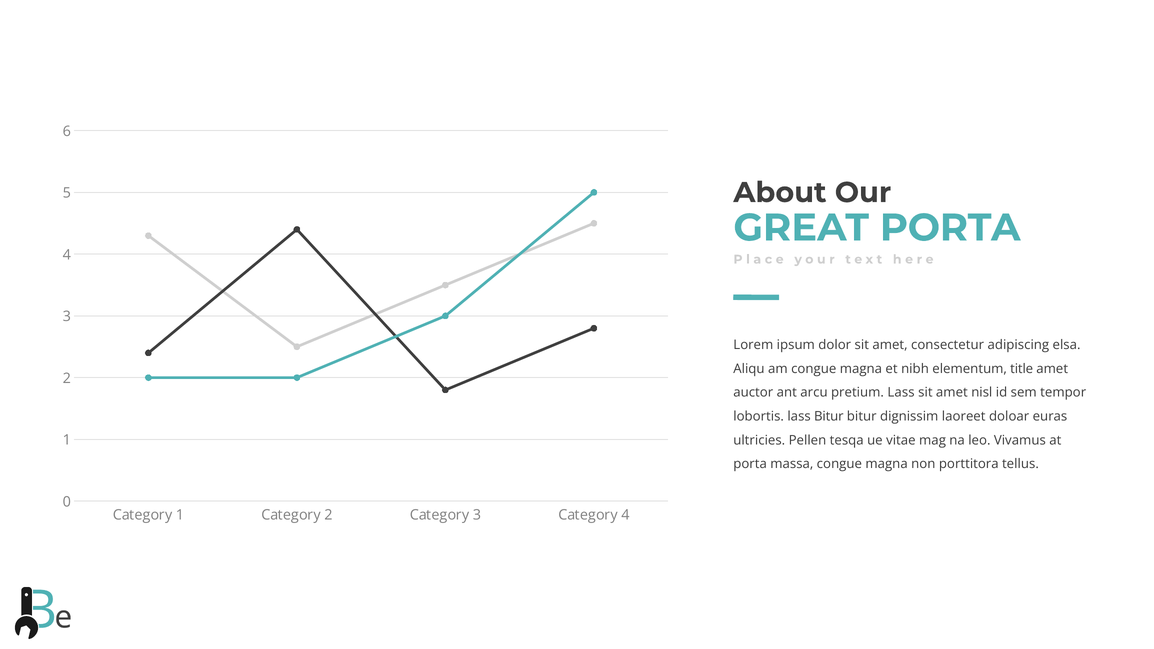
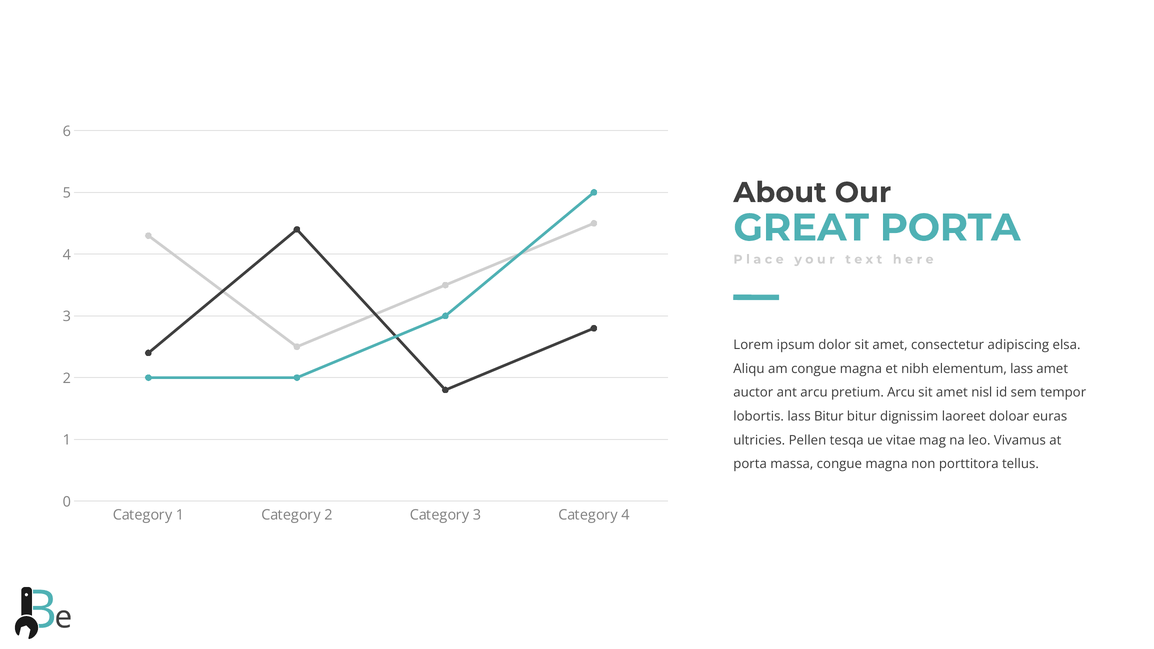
elementum title: title -> lass
pretium Lass: Lass -> Arcu
